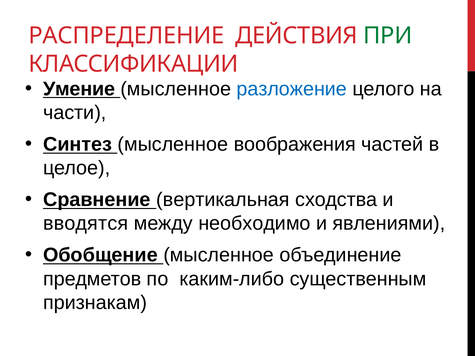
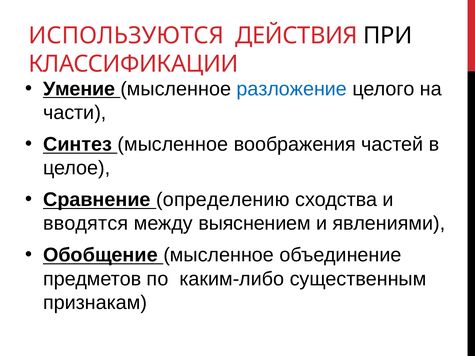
РАСПРЕДЕЛЕНИЕ: РАСПРЕДЕЛЕНИЕ -> ИСПОЛЬЗУЮТСЯ
ПРИ colour: green -> black
вертикальная: вертикальная -> определению
необходимо: необходимо -> выяснением
